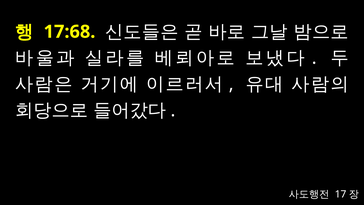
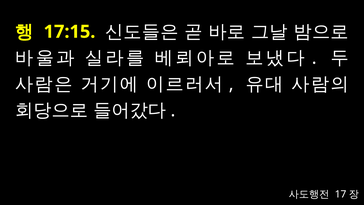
17:68: 17:68 -> 17:15
